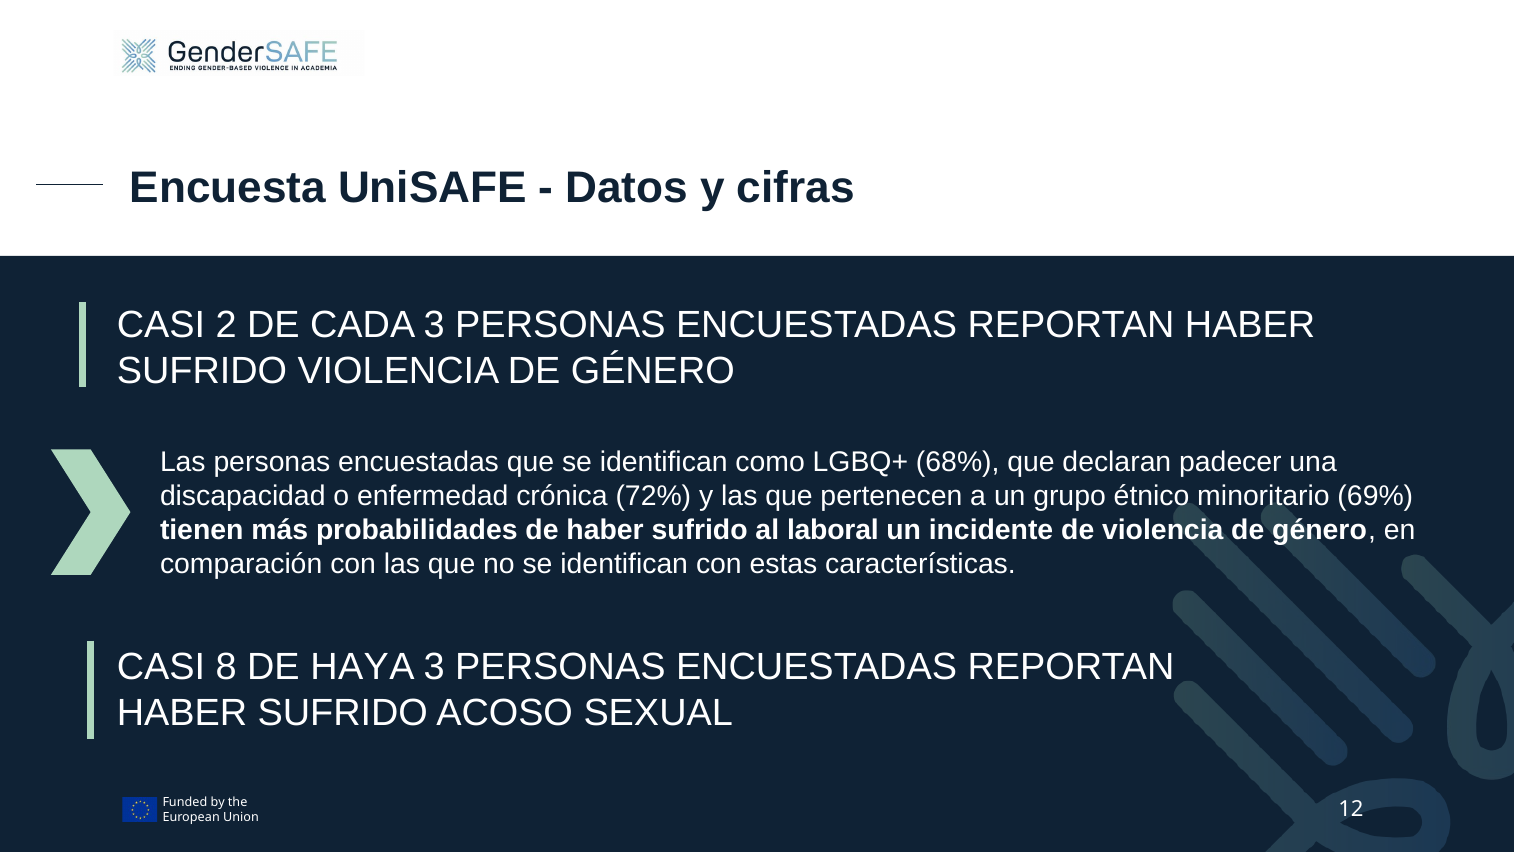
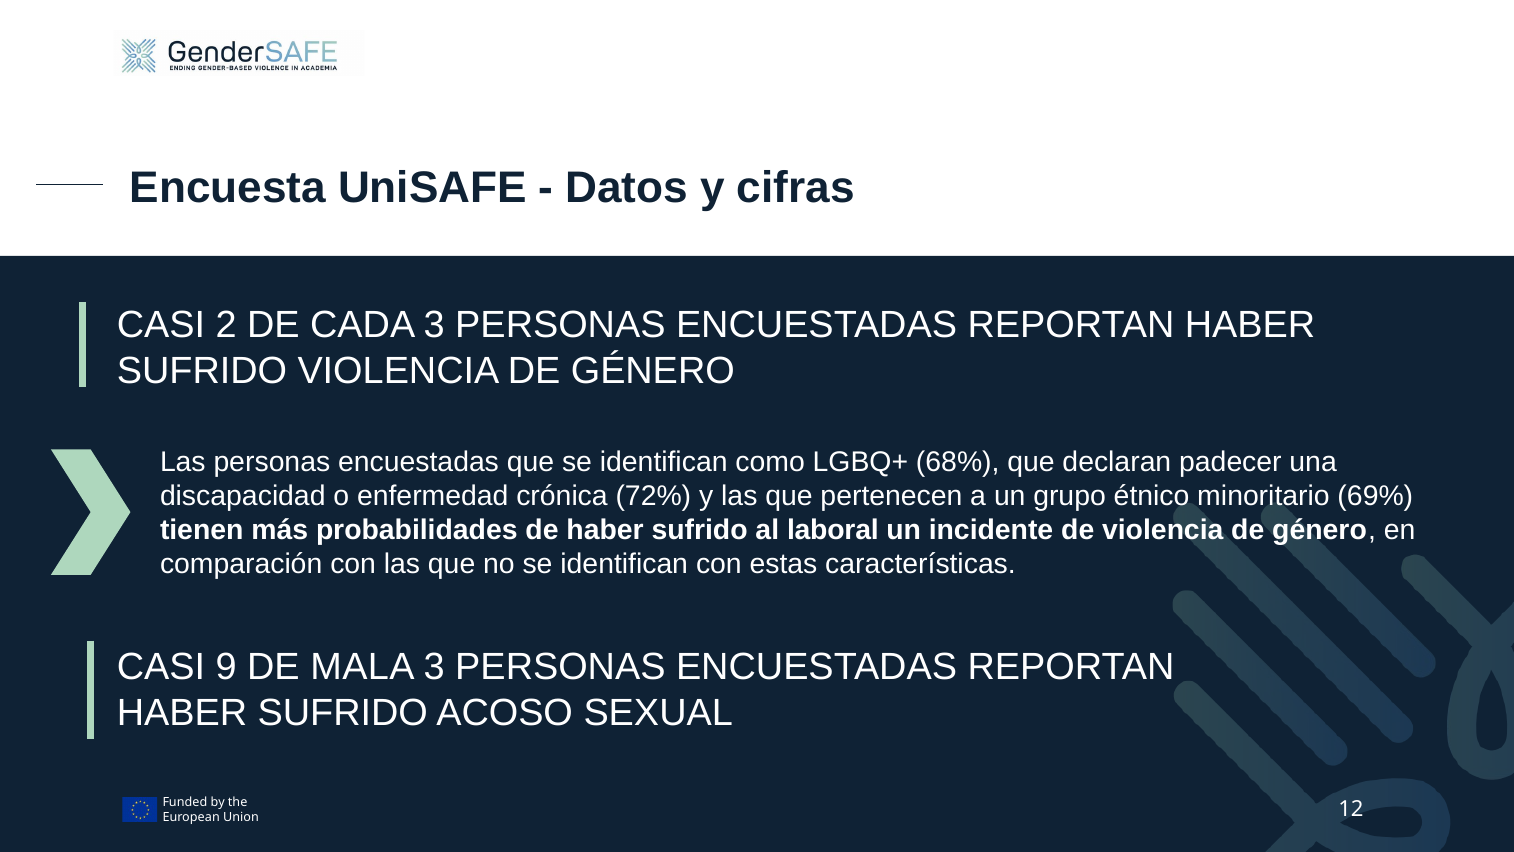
8: 8 -> 9
HAYA: HAYA -> MALA
